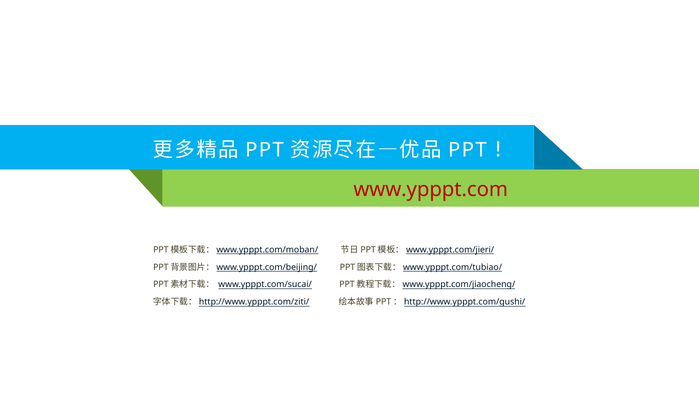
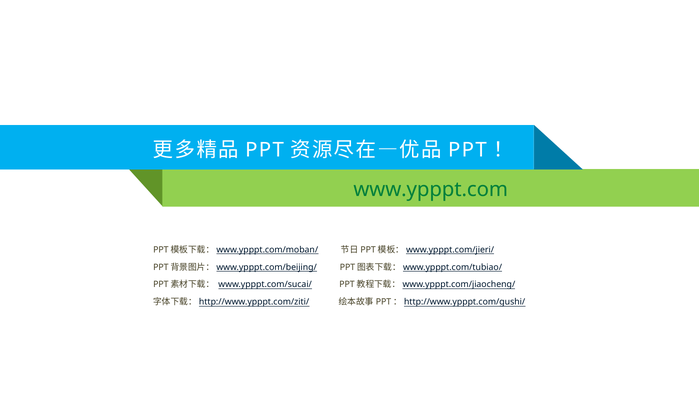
www.ypppt.com colour: red -> green
